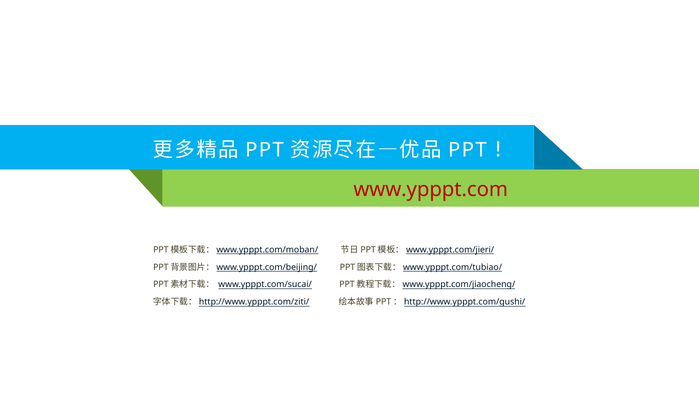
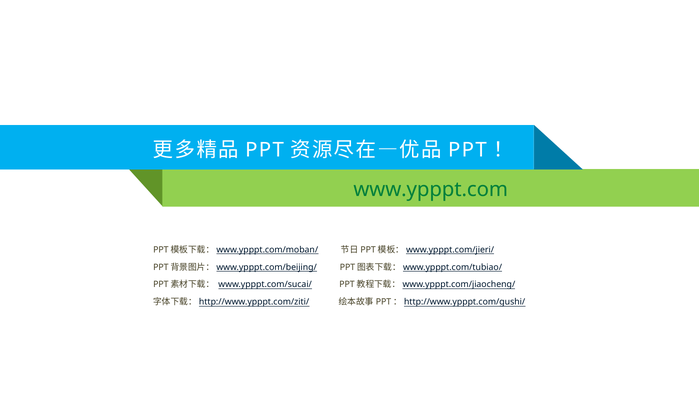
www.ypppt.com colour: red -> green
